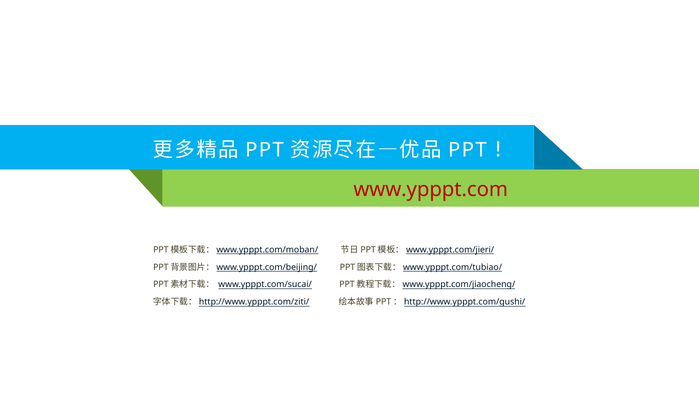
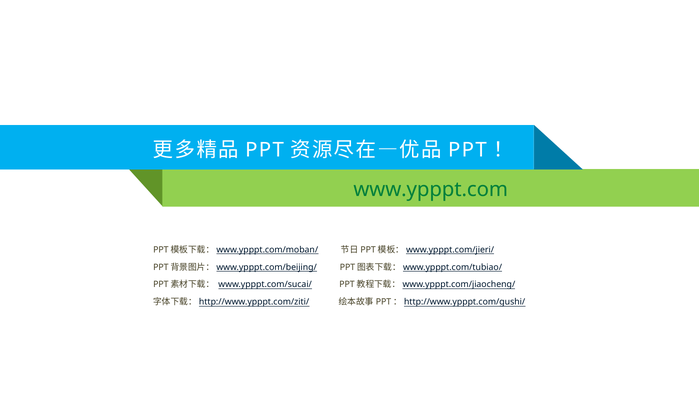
www.ypppt.com colour: red -> green
